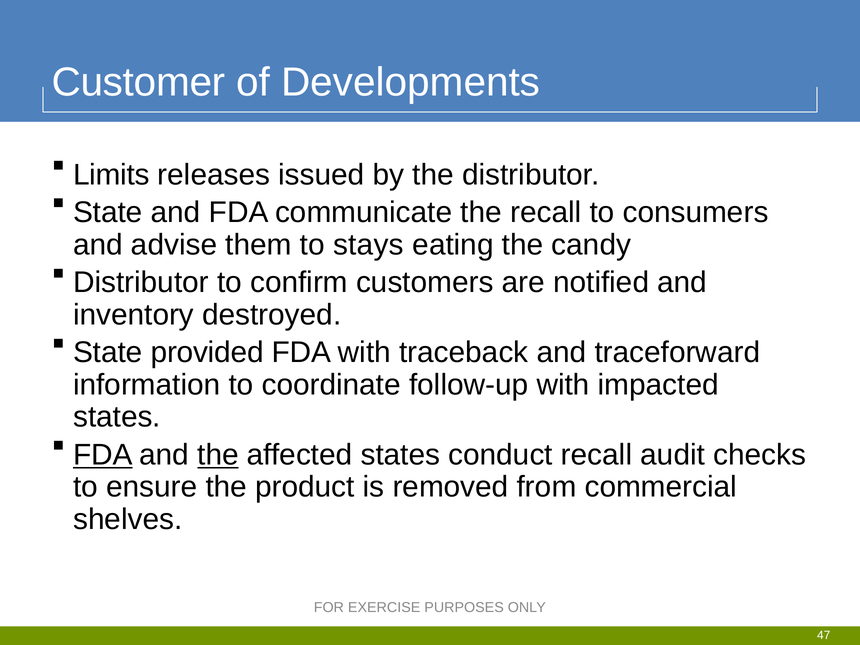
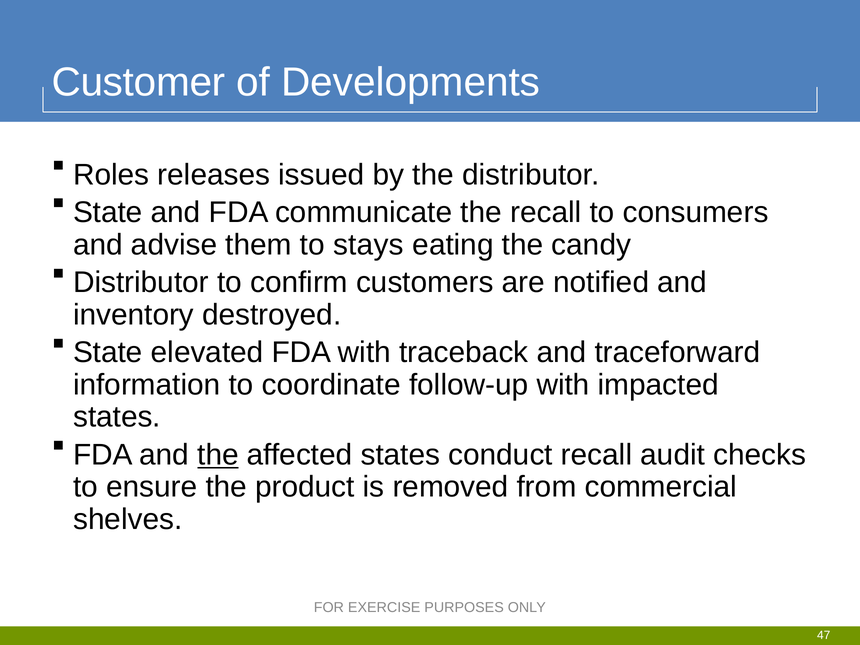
Limits: Limits -> Roles
provided: provided -> elevated
FDA at (103, 455) underline: present -> none
